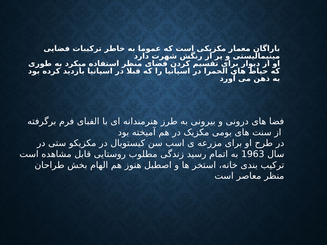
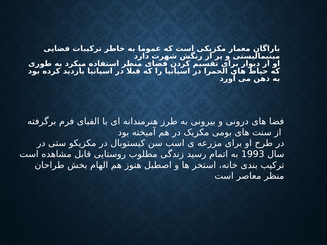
1963: 1963 -> 1993
